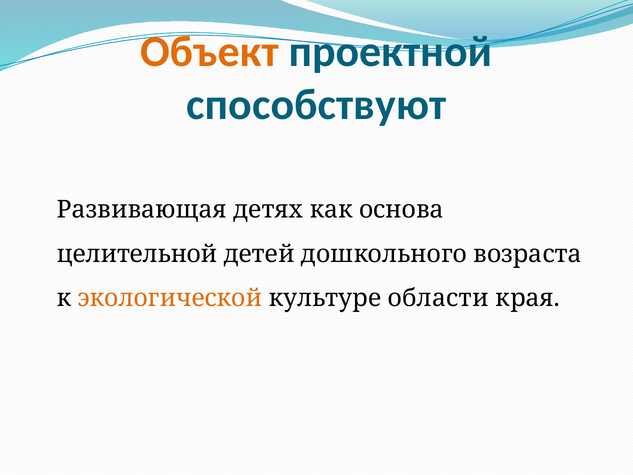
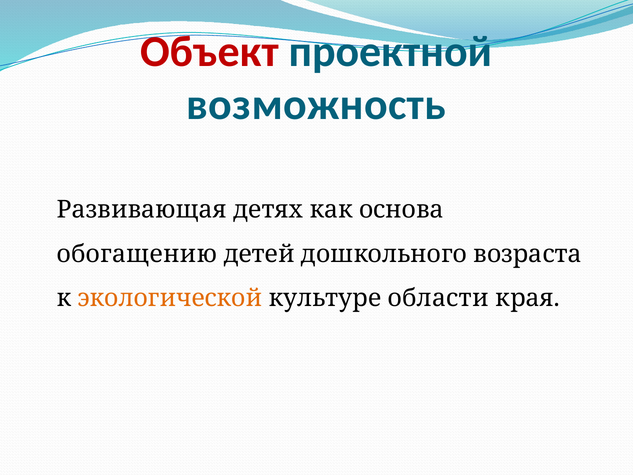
Объект colour: orange -> red
способствуют: способствуют -> возможность
целительной: целительной -> обогащению
